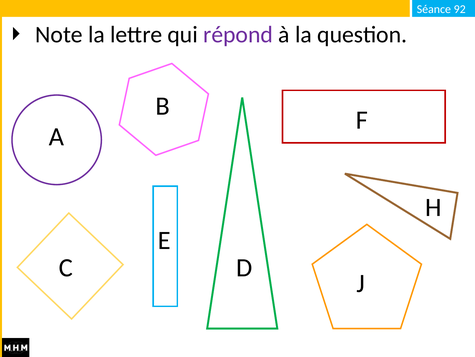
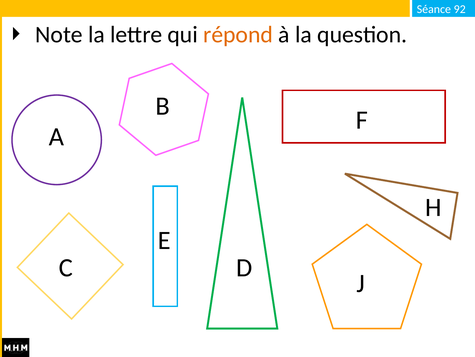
répond colour: purple -> orange
